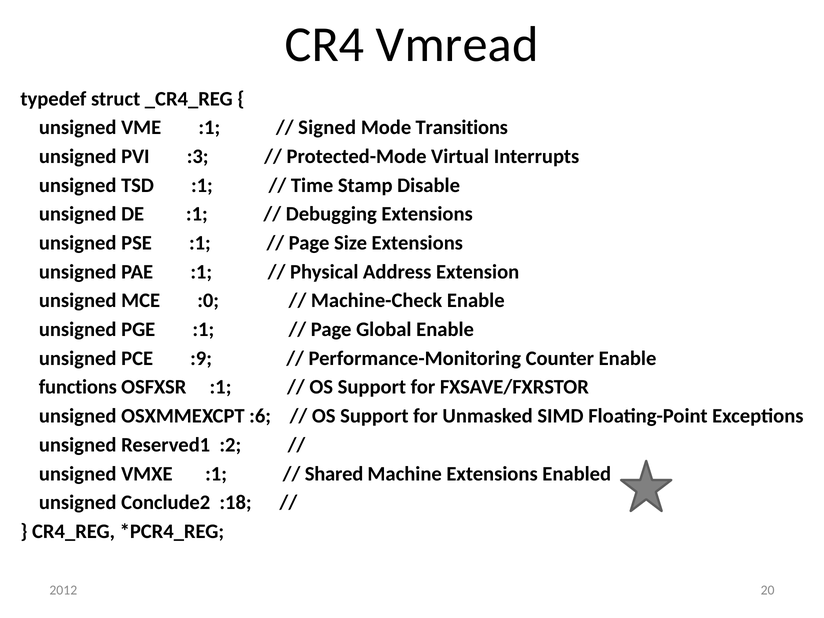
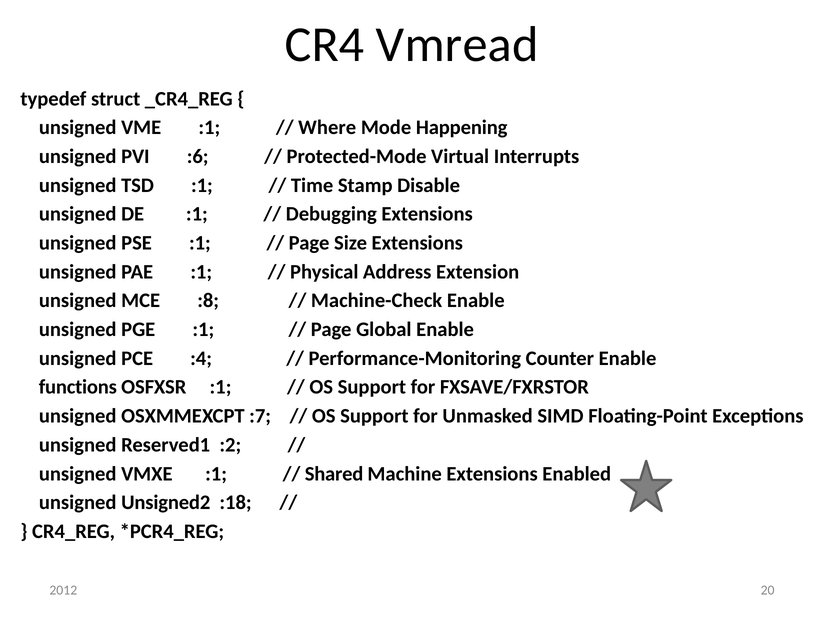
Signed: Signed -> Where
Transitions: Transitions -> Happening
:3: :3 -> :6
:0: :0 -> :8
:9: :9 -> :4
:6: :6 -> :7
Conclude2: Conclude2 -> Unsigned2
